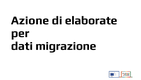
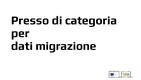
Azione: Azione -> Presso
elaborate: elaborate -> categoria
